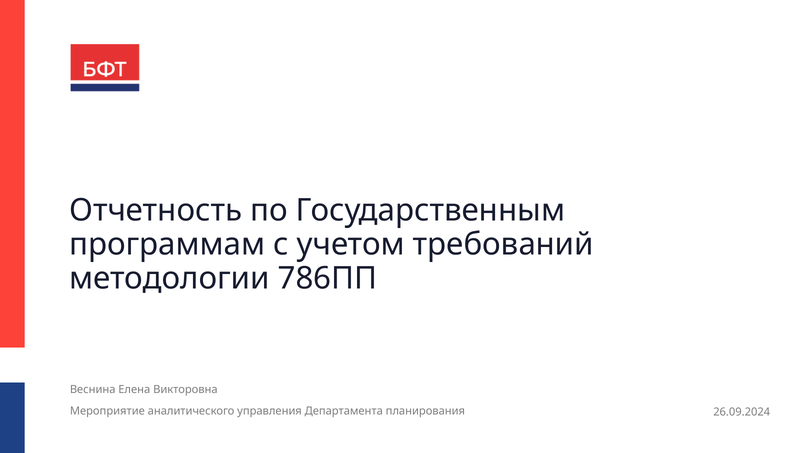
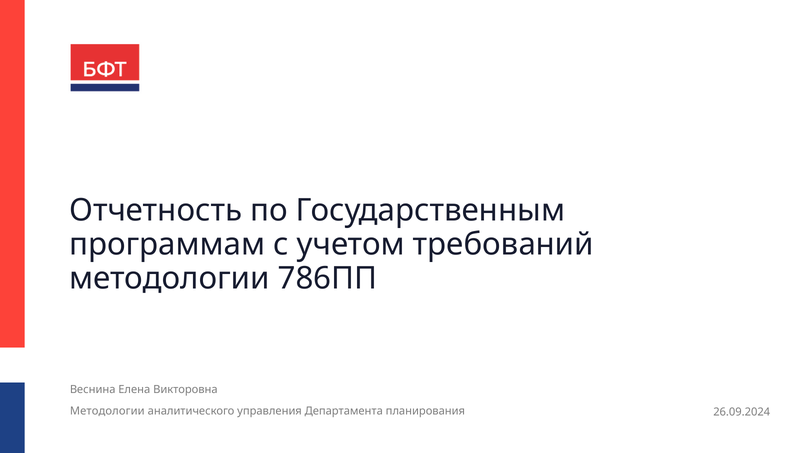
Мероприятие at (107, 411): Мероприятие -> Методологии
